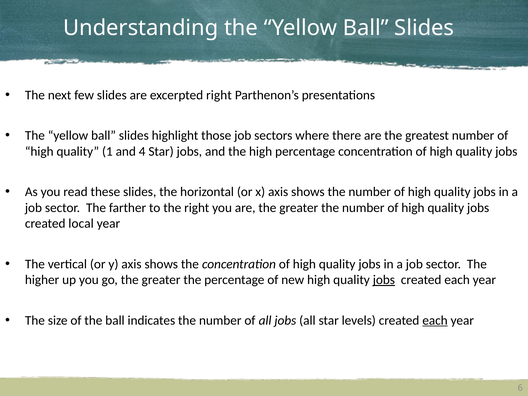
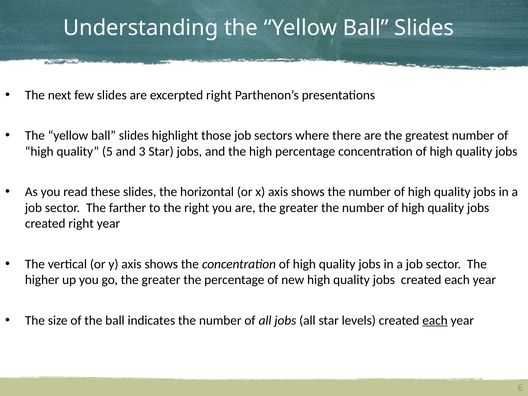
1: 1 -> 5
4: 4 -> 3
created local: local -> right
jobs at (384, 280) underline: present -> none
